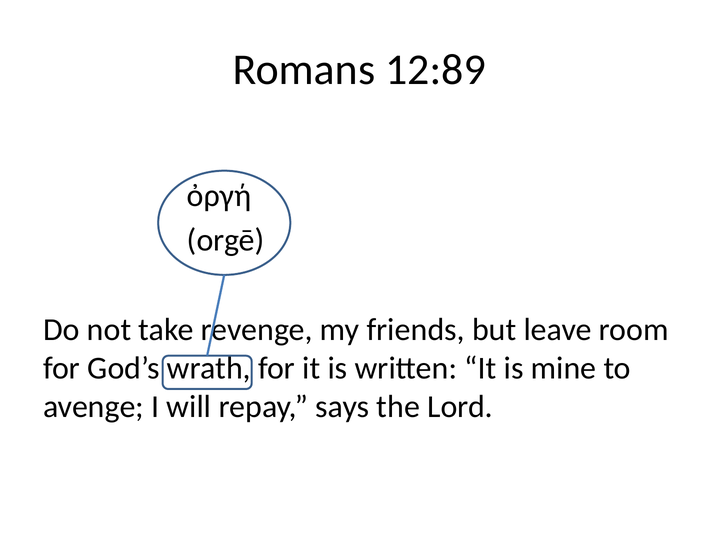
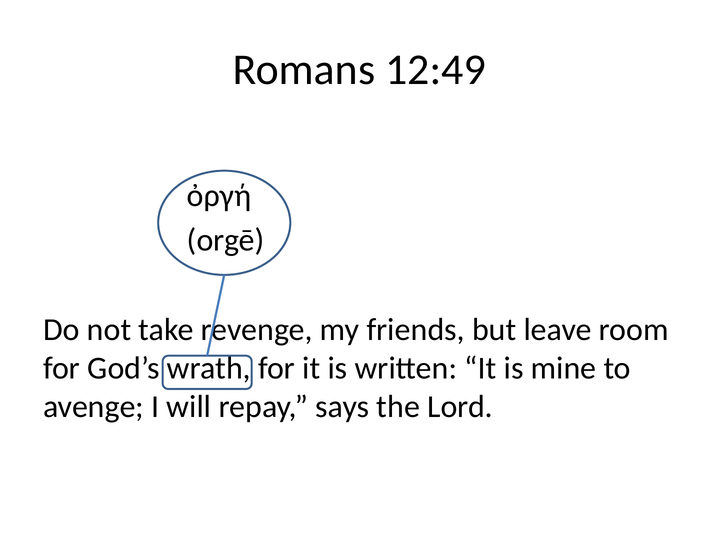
12:89: 12:89 -> 12:49
